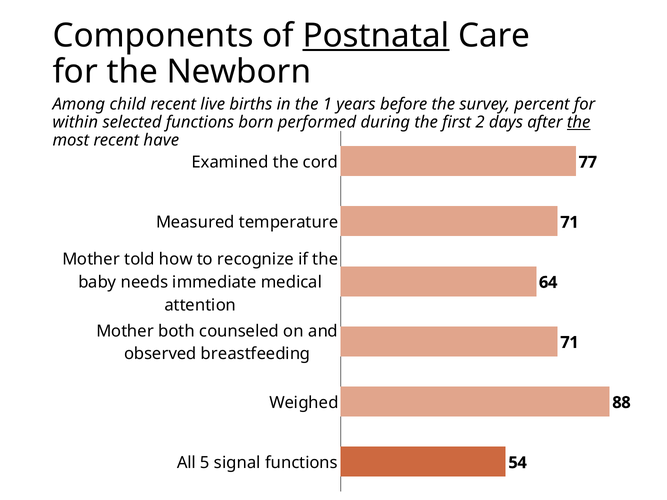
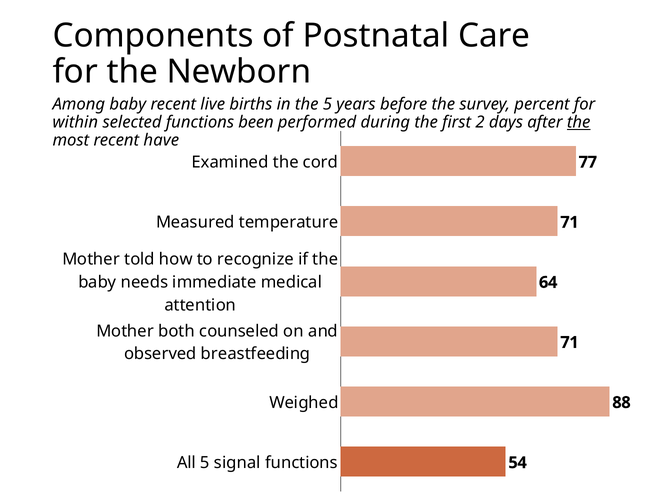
Postnatal underline: present -> none
Among child: child -> baby
the 1: 1 -> 5
born: born -> been
